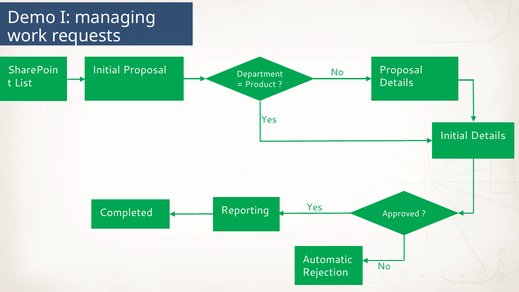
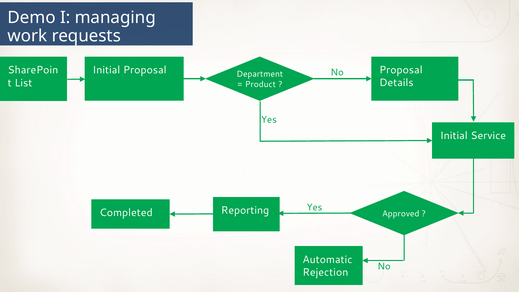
Initial Details: Details -> Service
